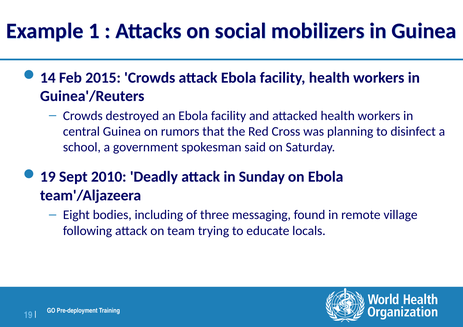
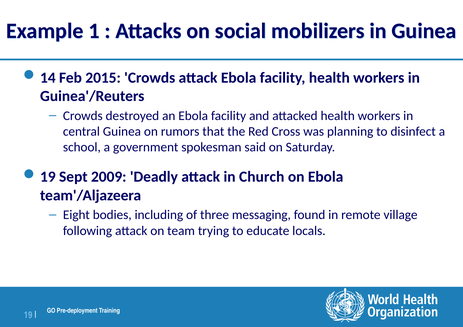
2010: 2010 -> 2009
Sunday: Sunday -> Church
